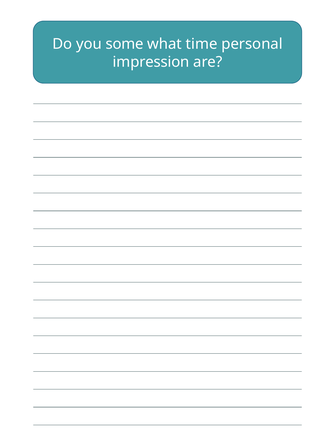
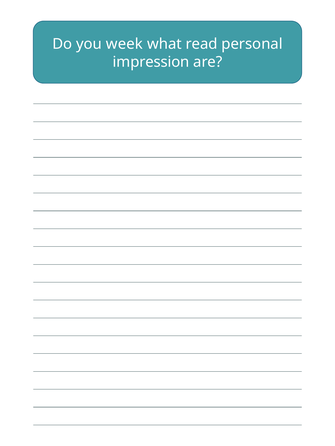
some: some -> week
time: time -> read
